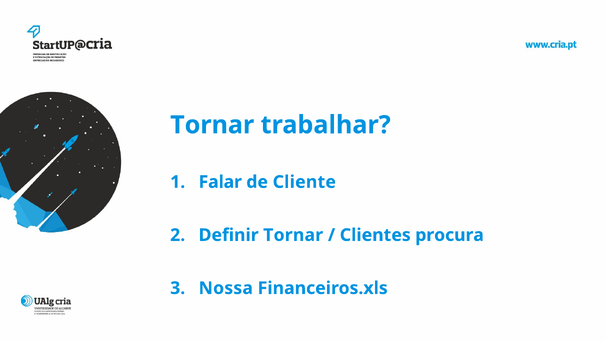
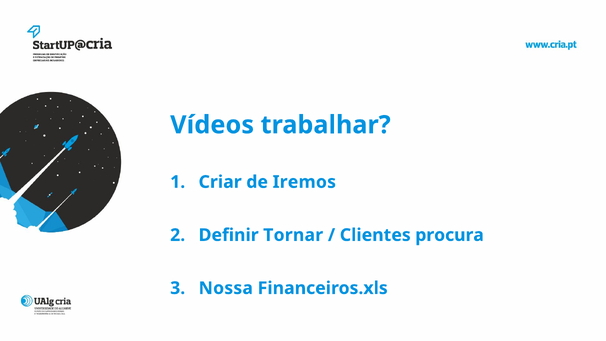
Tornar at (212, 125): Tornar -> Vídeos
Falar: Falar -> Criar
Cliente: Cliente -> Iremos
